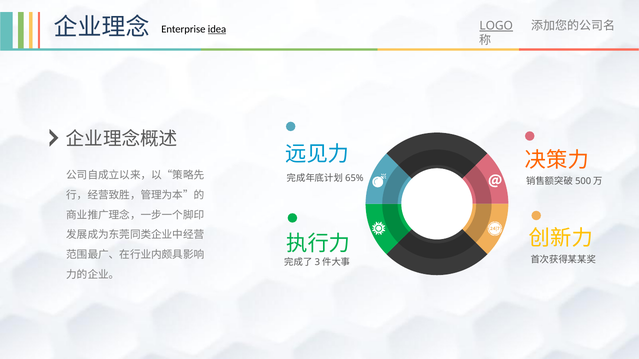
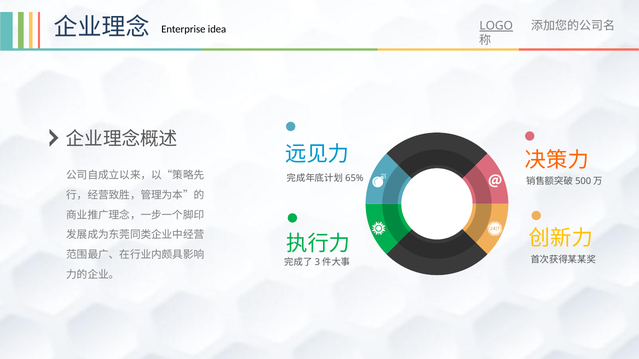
idea underline: present -> none
